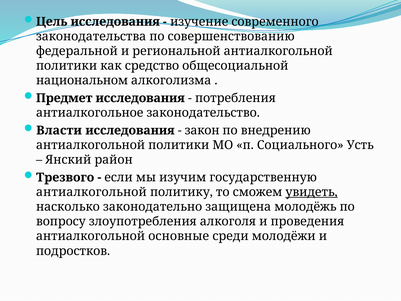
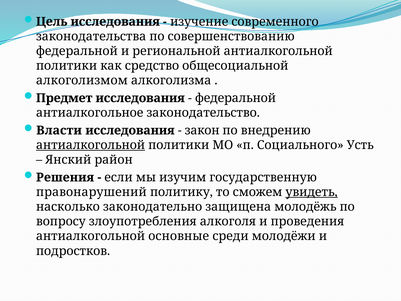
национальном: национальном -> алкоголизмом
потребления at (235, 98): потребления -> федеральной
антиалкогольной at (91, 145) underline: none -> present
Трезвого: Трезвого -> Решения
антиалкогольной at (91, 192): антиалкогольной -> правонарушений
